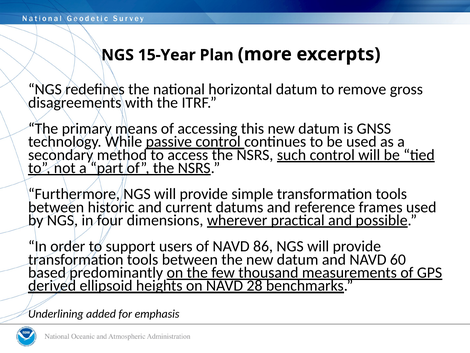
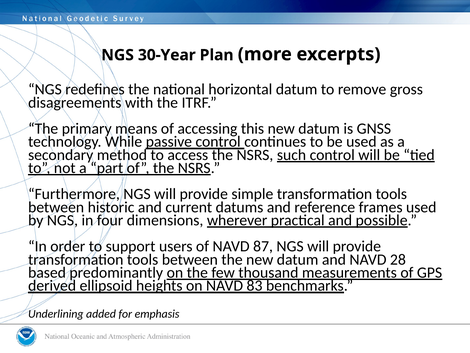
15-Year: 15-Year -> 30-Year
86: 86 -> 87
60: 60 -> 28
28: 28 -> 83
